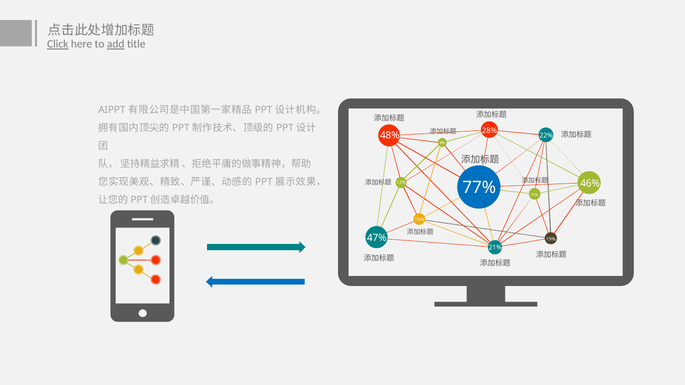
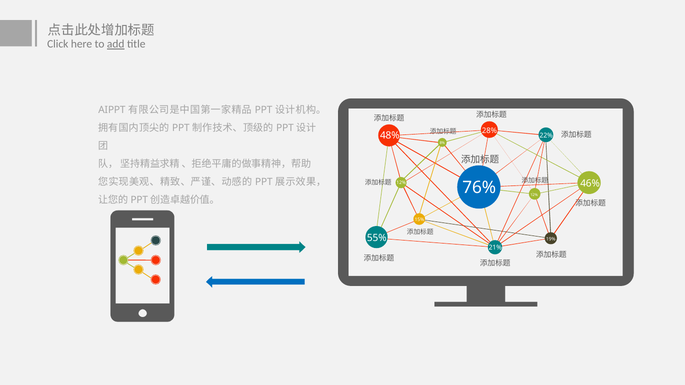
Click underline: present -> none
77%: 77% -> 76%
47%: 47% -> 55%
